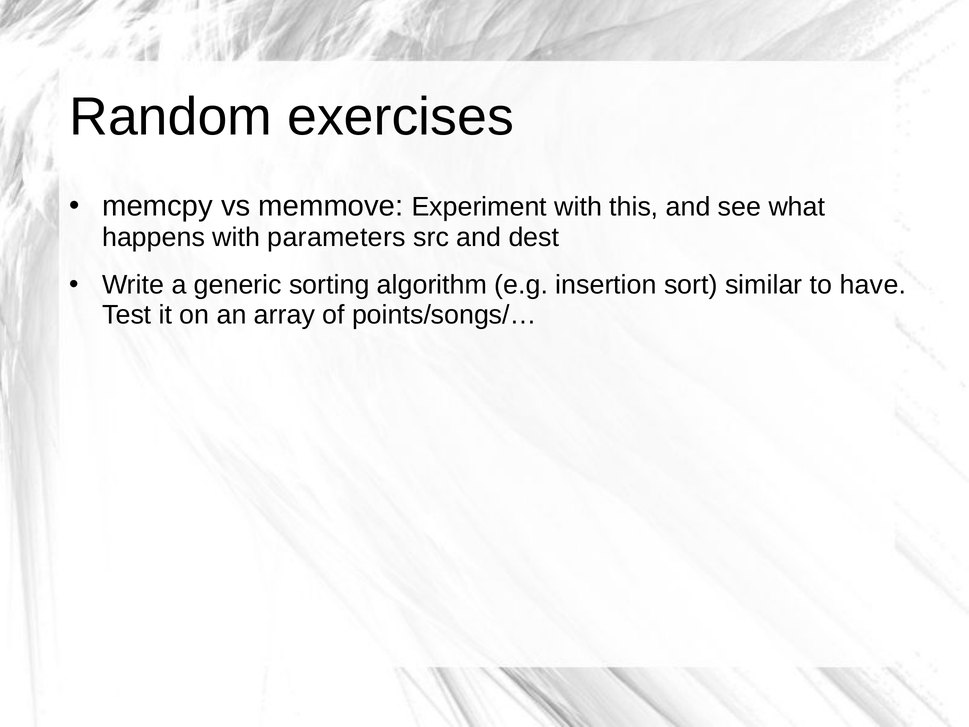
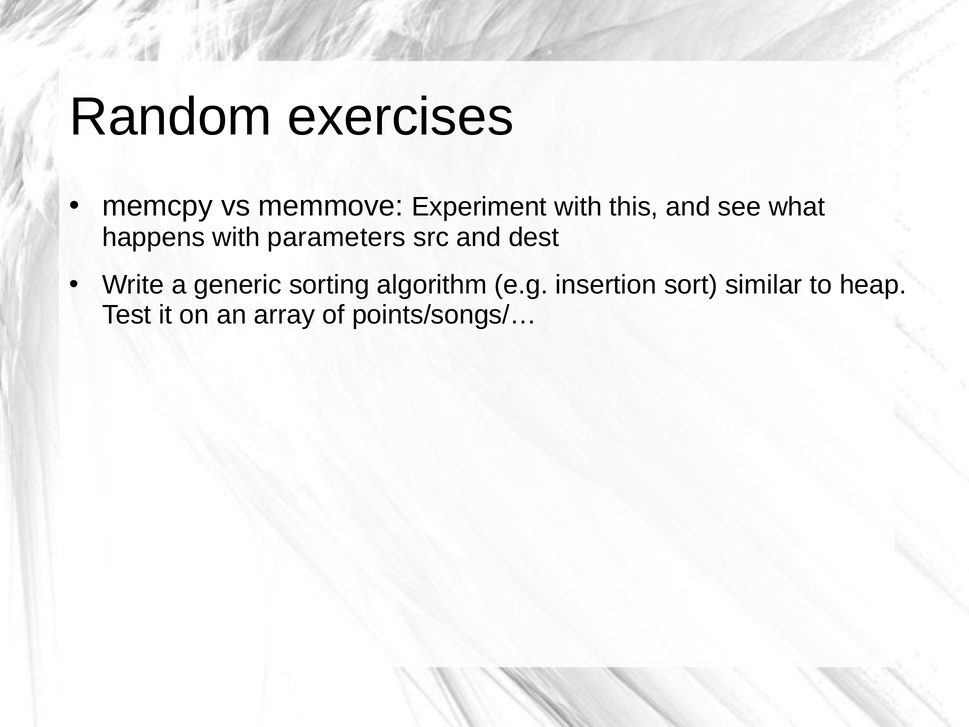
have: have -> heap
